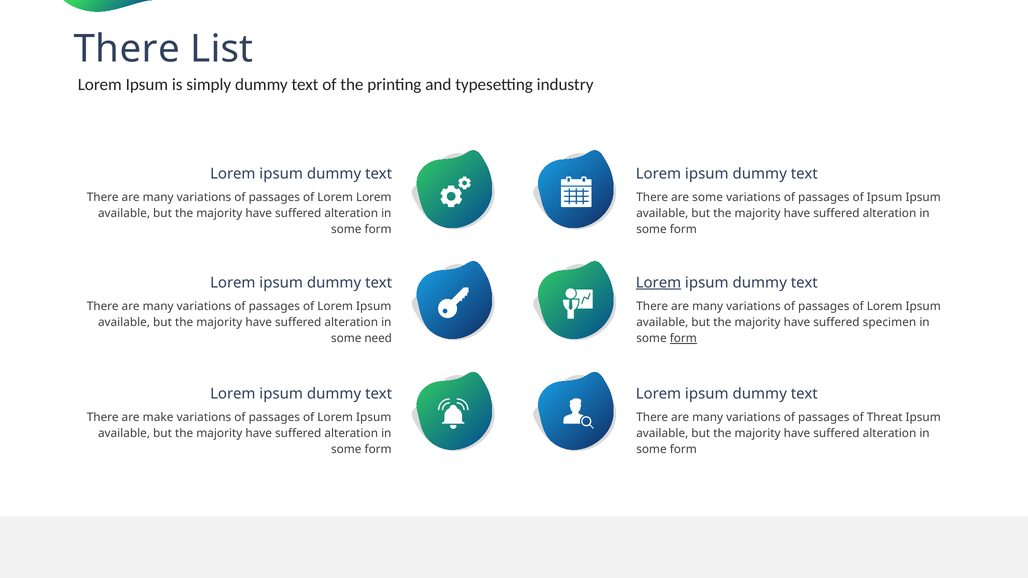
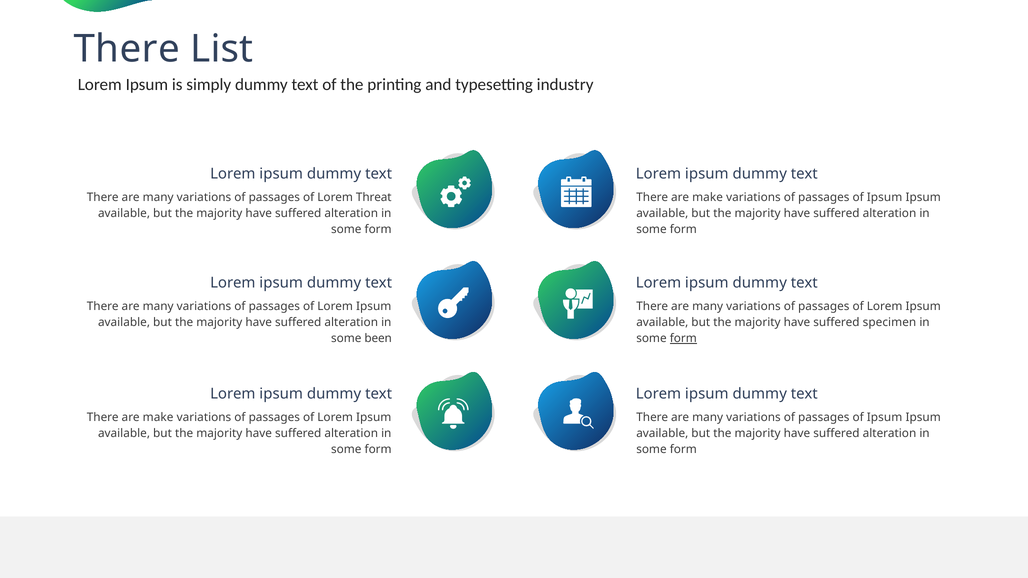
Lorem Lorem: Lorem -> Threat
some at (708, 198): some -> make
Lorem at (658, 283) underline: present -> none
need: need -> been
Threat at (885, 417): Threat -> Ipsum
